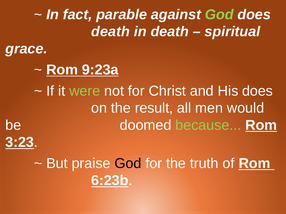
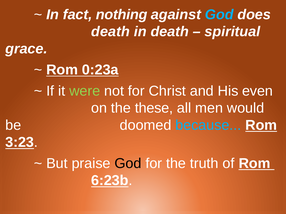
parable: parable -> nothing
God at (219, 15) colour: light green -> light blue
9:23a: 9:23a -> 0:23a
His does: does -> even
result: result -> these
because colour: light green -> light blue
